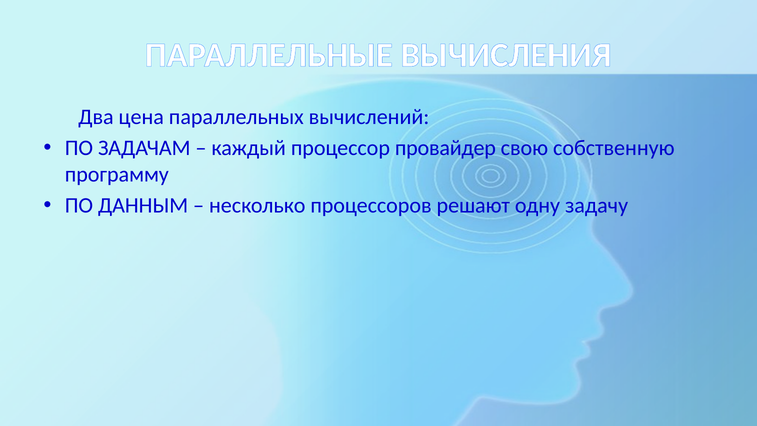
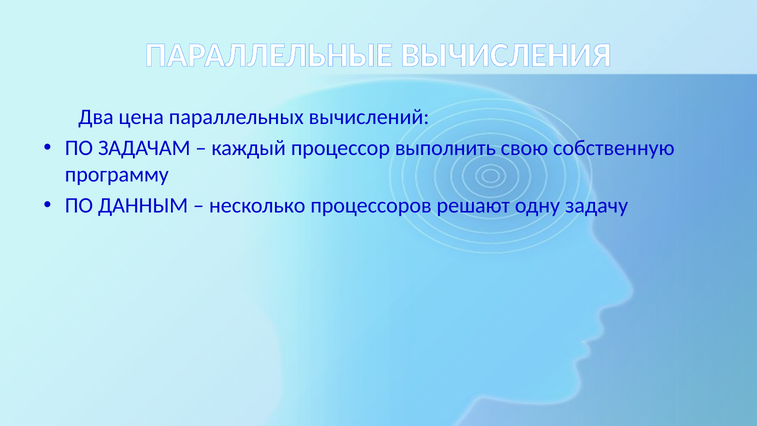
провайдер: провайдер -> выполнить
